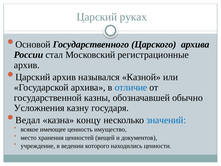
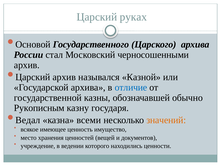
регистрационные: регистрационные -> черносошенными
Усложнения: Усложнения -> Рукописным
концу: концу -> всеми
значений colour: blue -> orange
